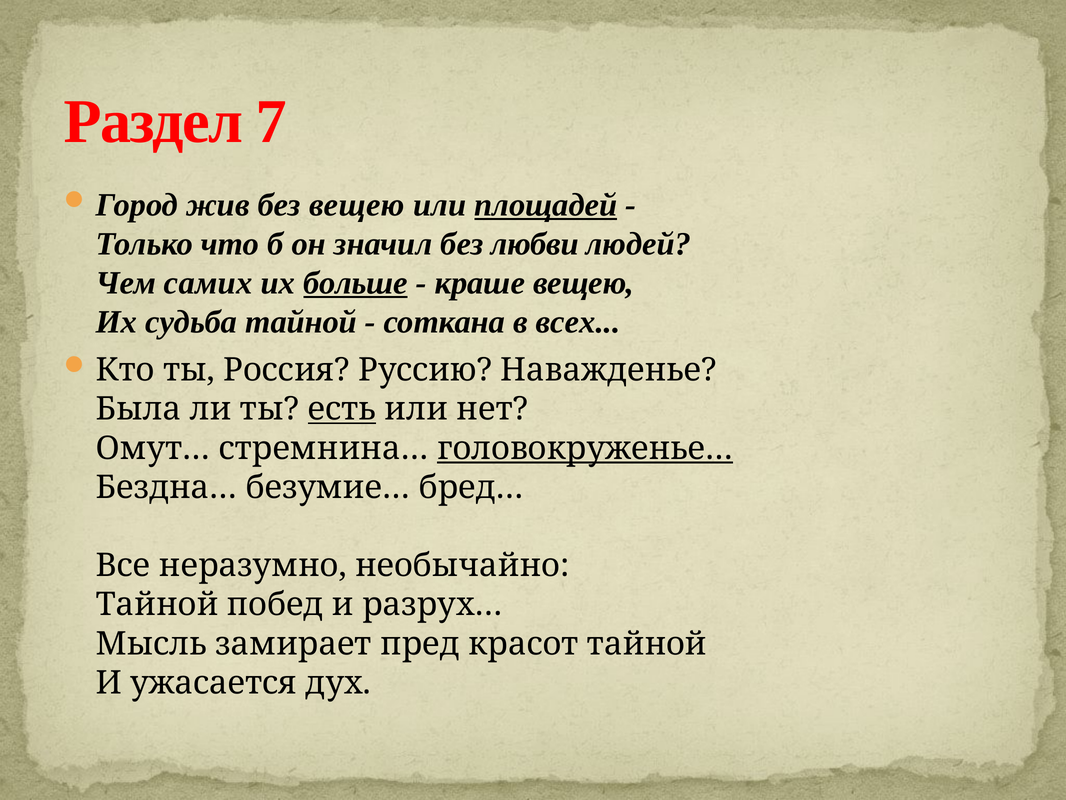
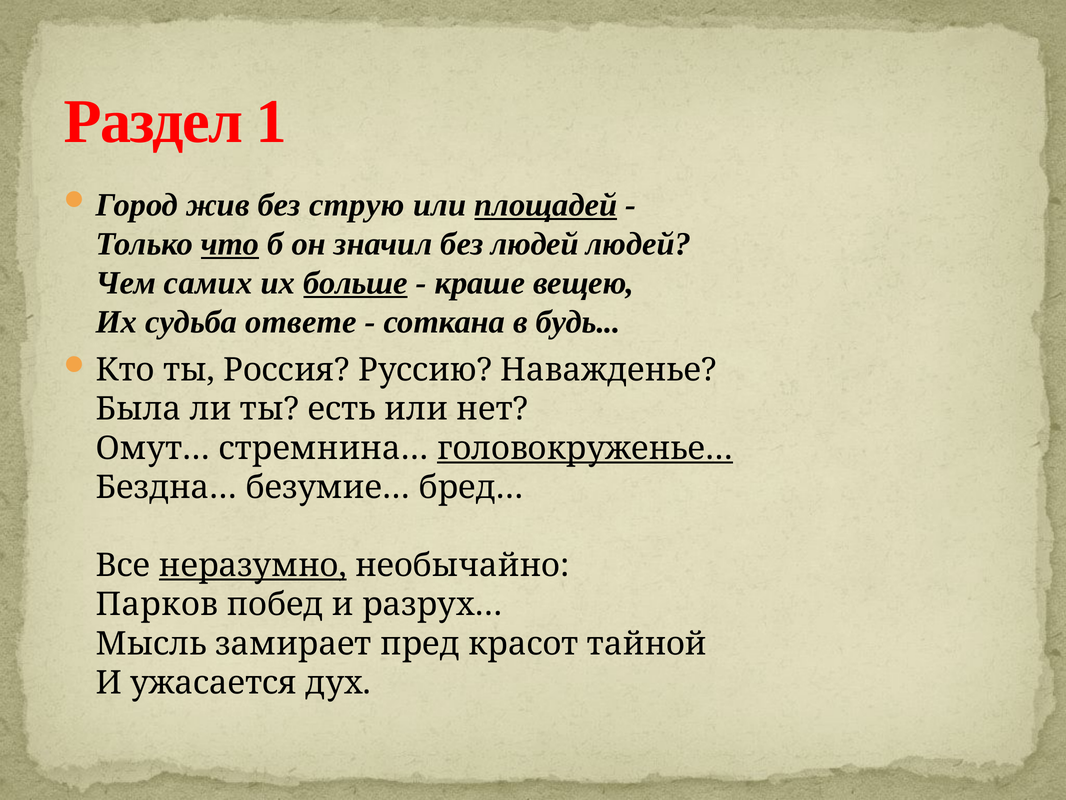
7: 7 -> 1
без вещею: вещею -> струю
что underline: none -> present
без любви: любви -> людей
судьба тайной: тайной -> ответе
всех: всех -> будь
есть underline: present -> none
неразумно underline: none -> present
Тайной at (157, 604): Тайной -> Парков
